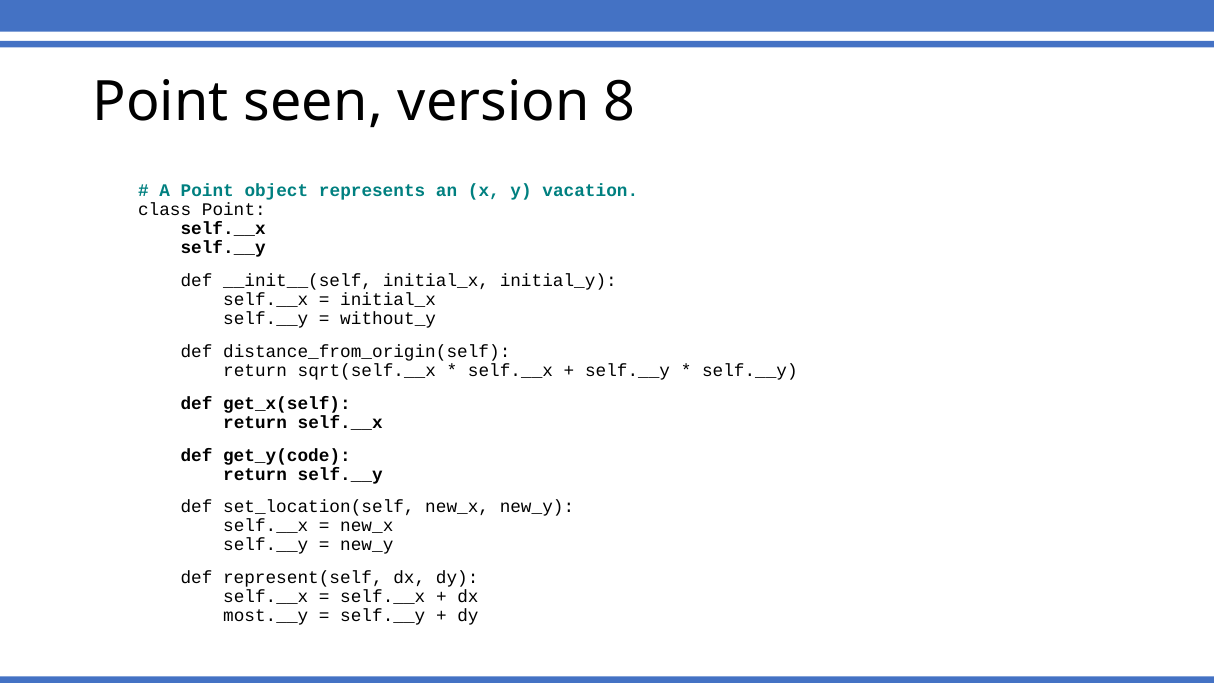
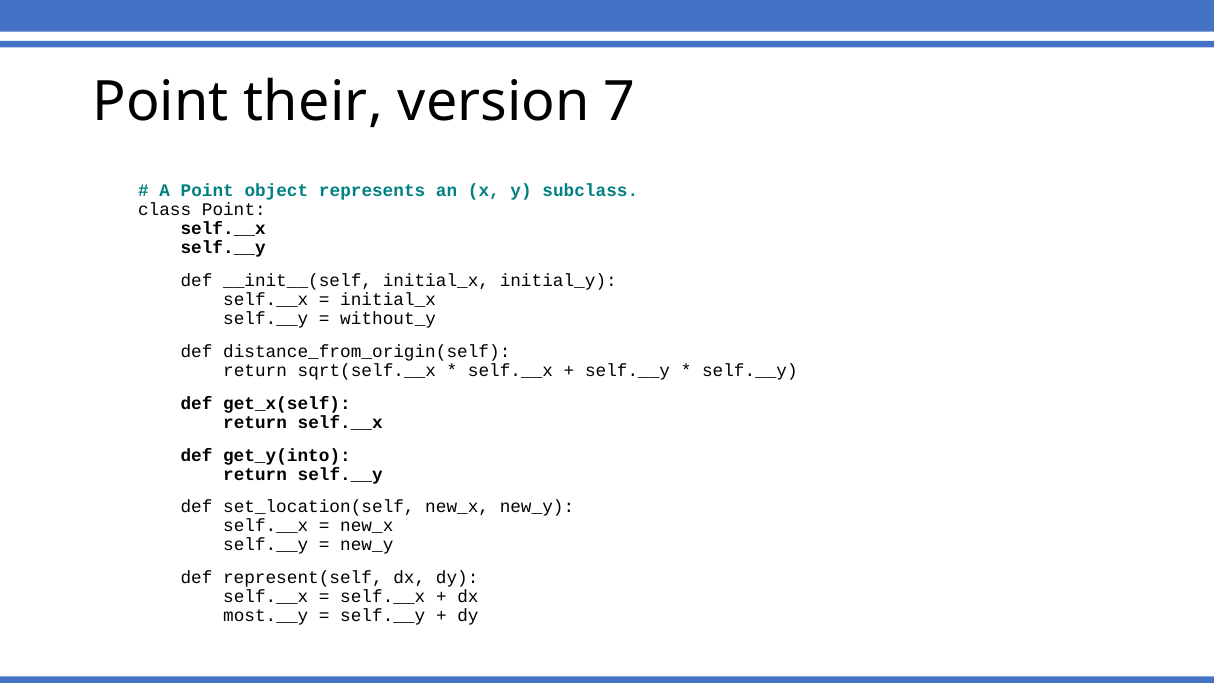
seen: seen -> their
8: 8 -> 7
vacation: vacation -> subclass
get_y(code: get_y(code -> get_y(into
